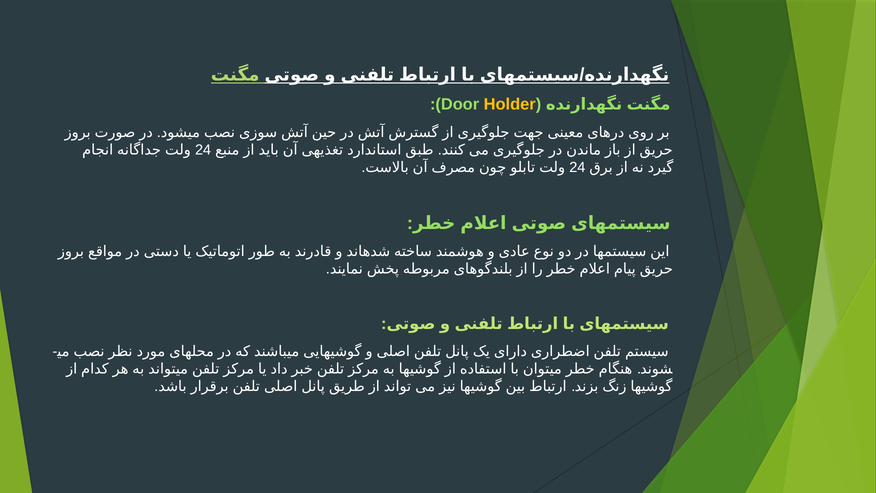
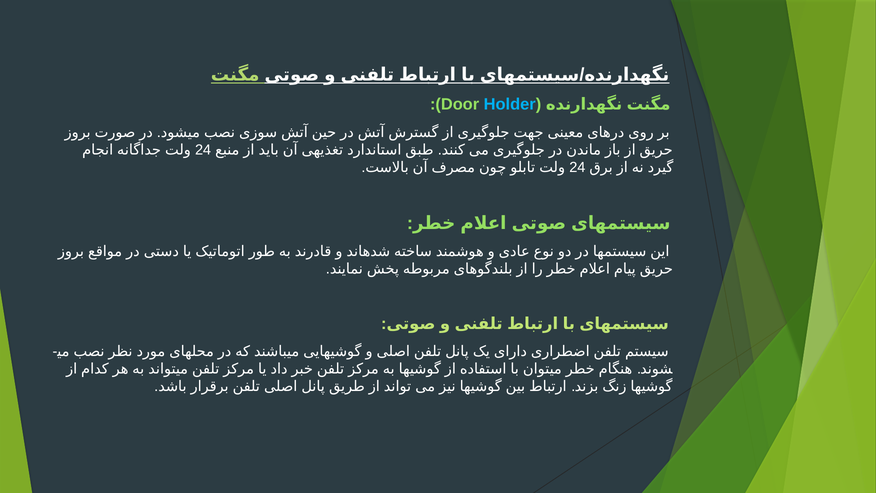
Holder colour: yellow -> light blue
